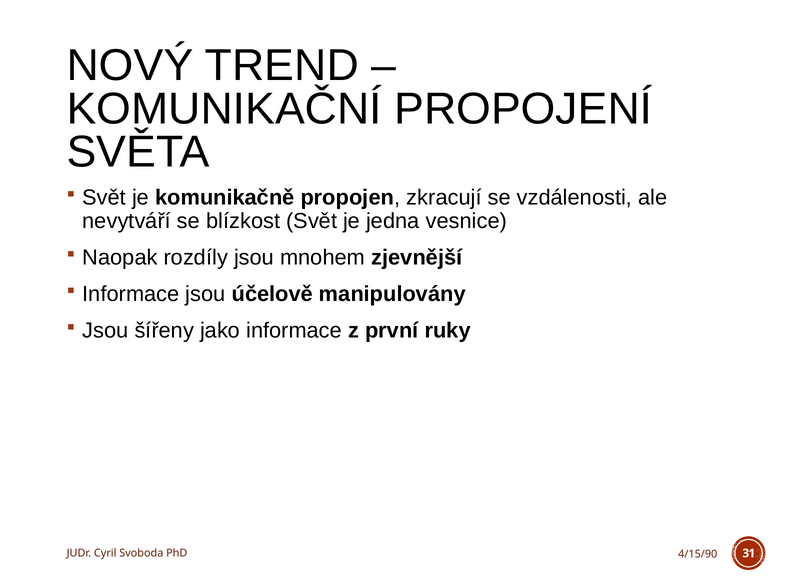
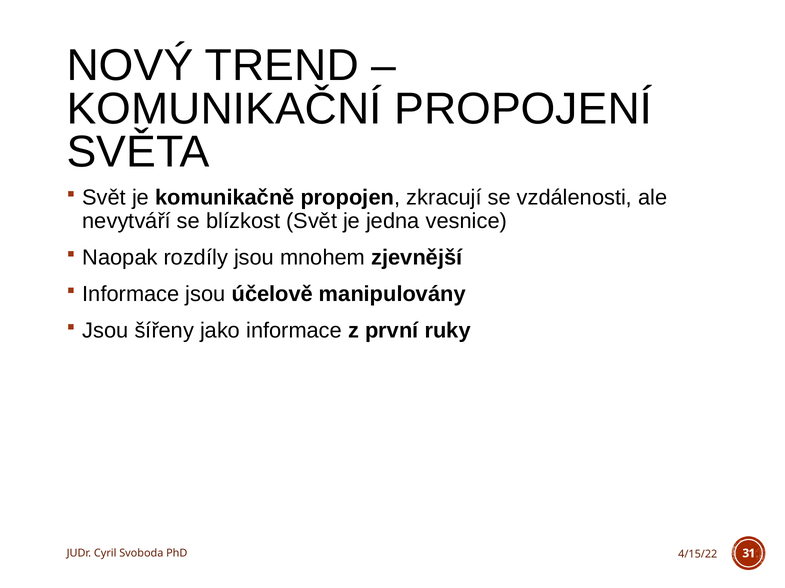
4/15/90: 4/15/90 -> 4/15/22
